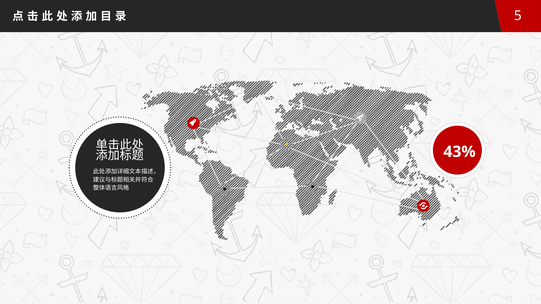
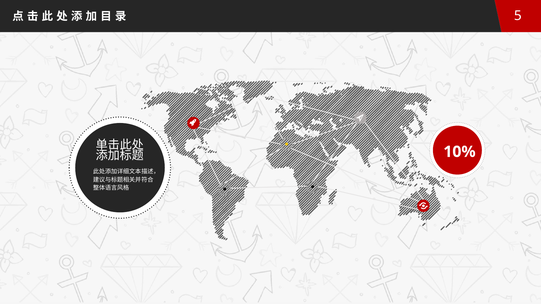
43%: 43% -> 10%
